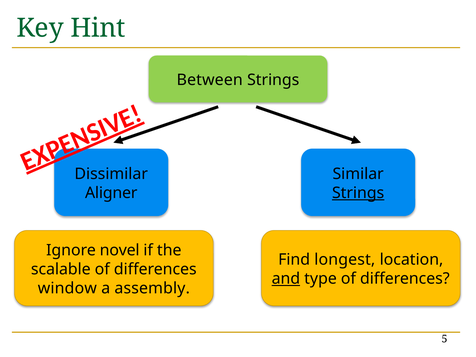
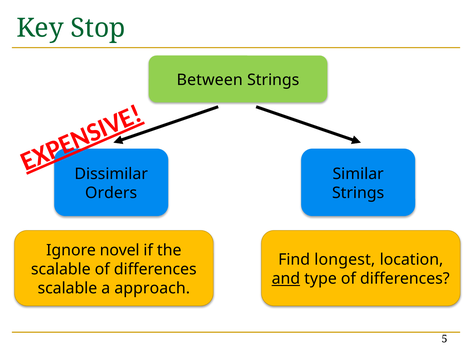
Hint: Hint -> Stop
Aligner: Aligner -> Orders
Strings at (358, 193) underline: present -> none
window at (67, 288): window -> scalable
assembly: assembly -> approach
